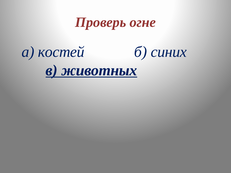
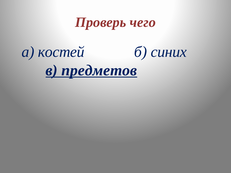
огне: огне -> чего
животных: животных -> предметов
